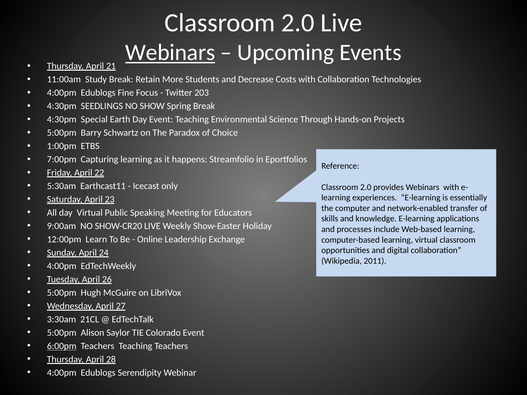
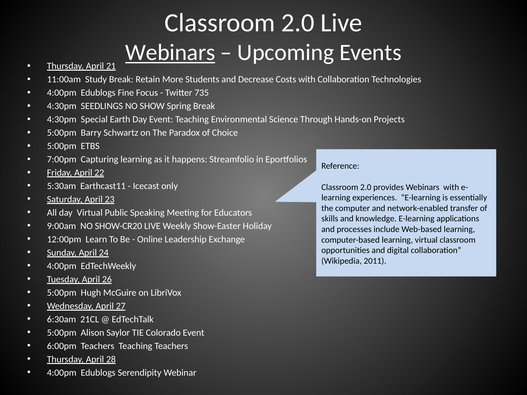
203: 203 -> 735
1:00pm at (62, 146): 1:00pm -> 5:00pm
3:30am: 3:30am -> 6:30am
6:00pm underline: present -> none
